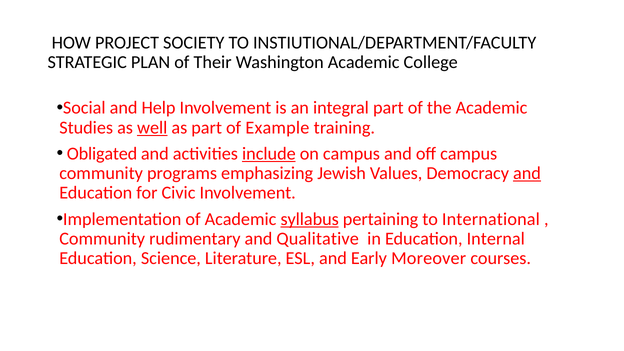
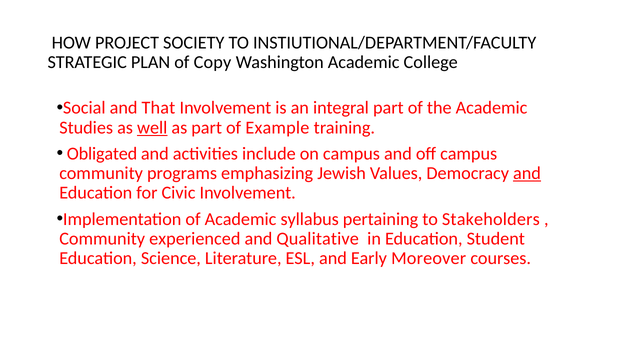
Their: Their -> Copy
Help: Help -> That
include underline: present -> none
syllabus underline: present -> none
International: International -> Stakeholders
rudimentary: rudimentary -> experienced
Internal: Internal -> Student
